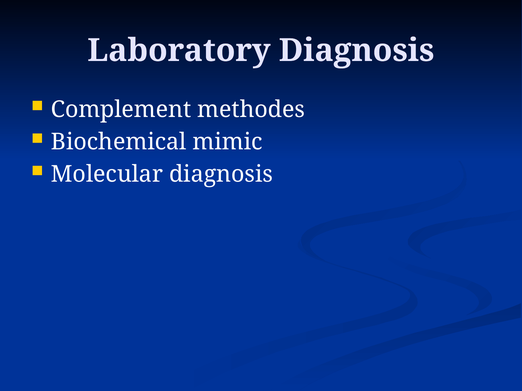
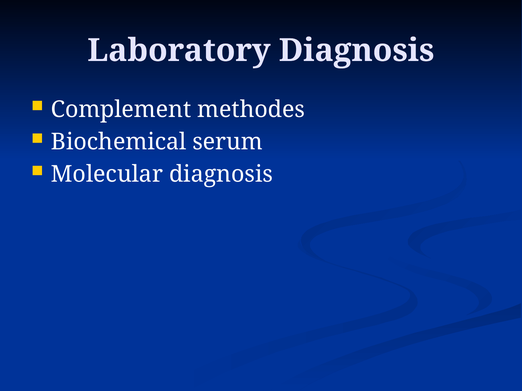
mimic: mimic -> serum
